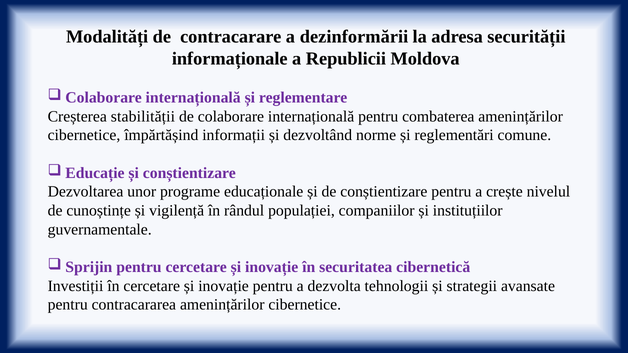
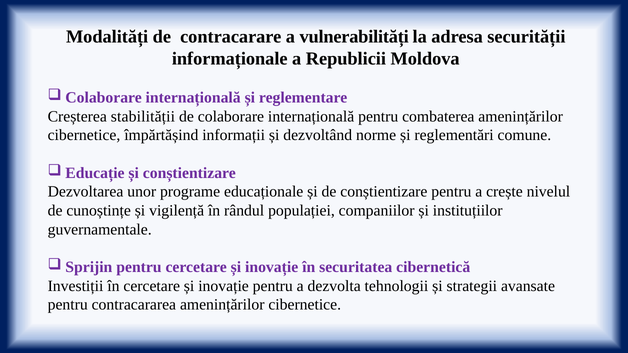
dezinformării: dezinformării -> vulnerabilități
